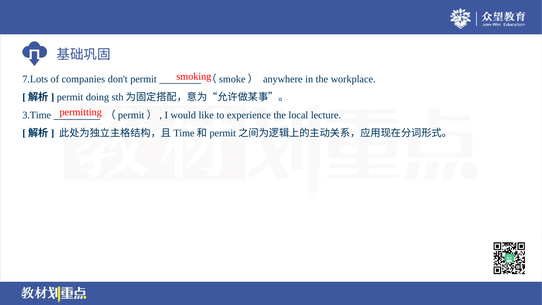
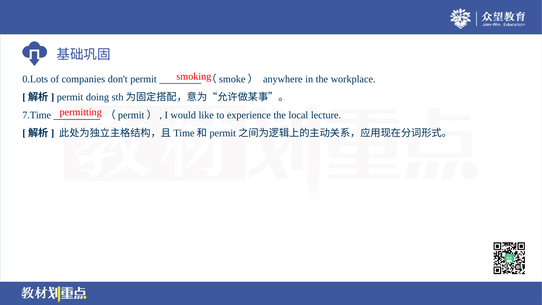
7.Lots: 7.Lots -> 0.Lots
3.Time: 3.Time -> 7.Time
